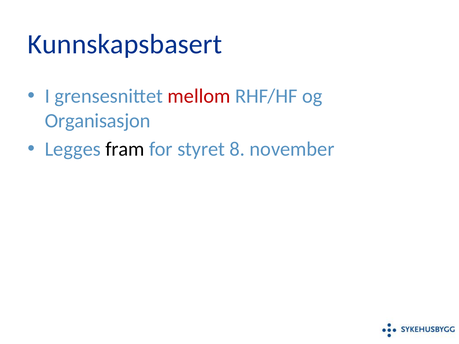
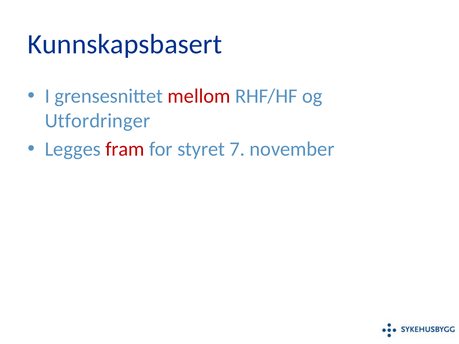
Organisasjon: Organisasjon -> Utfordringer
fram colour: black -> red
8: 8 -> 7
